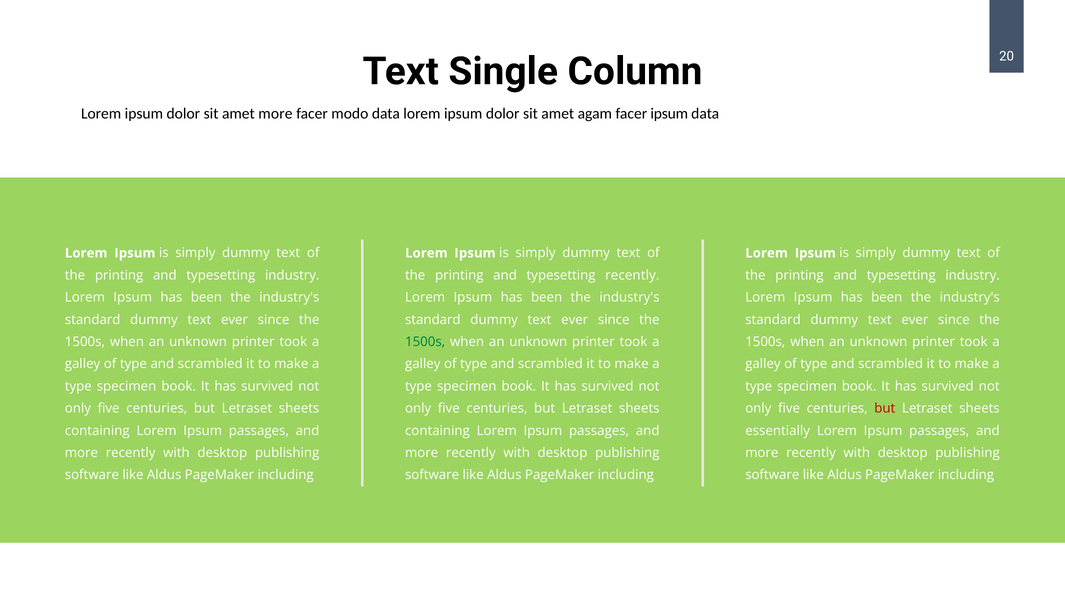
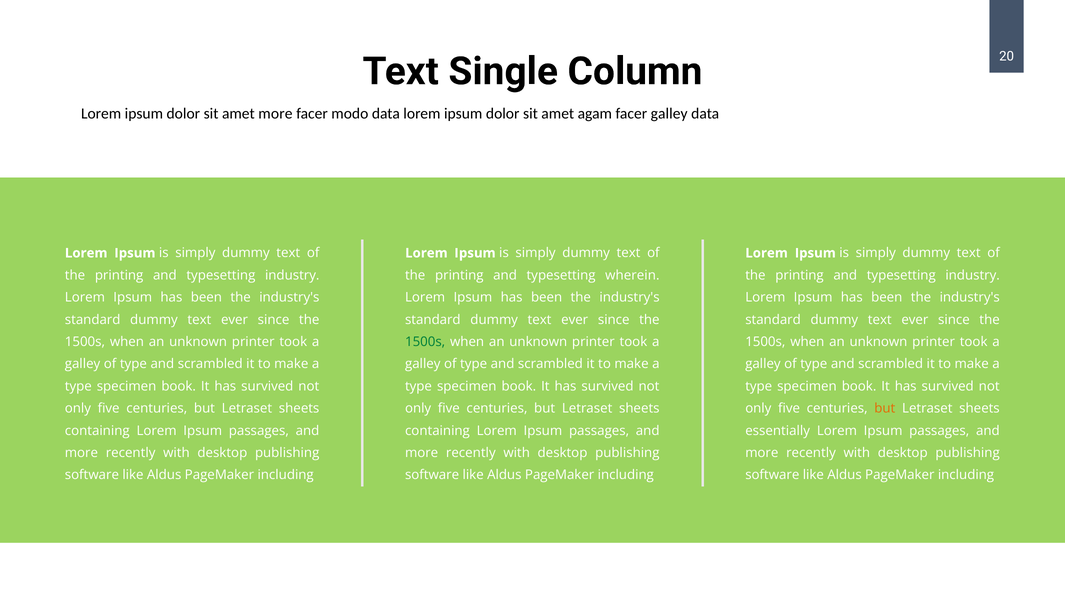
facer ipsum: ipsum -> galley
typesetting recently: recently -> wherein
but at (885, 409) colour: red -> orange
